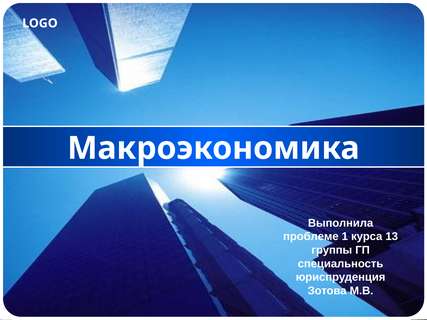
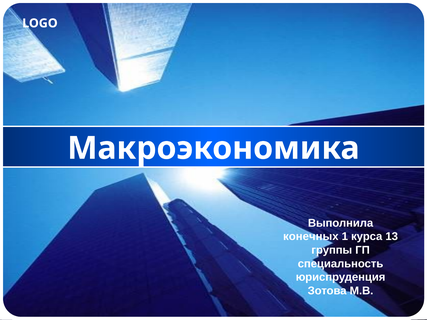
проблеме: проблеме -> конечных
